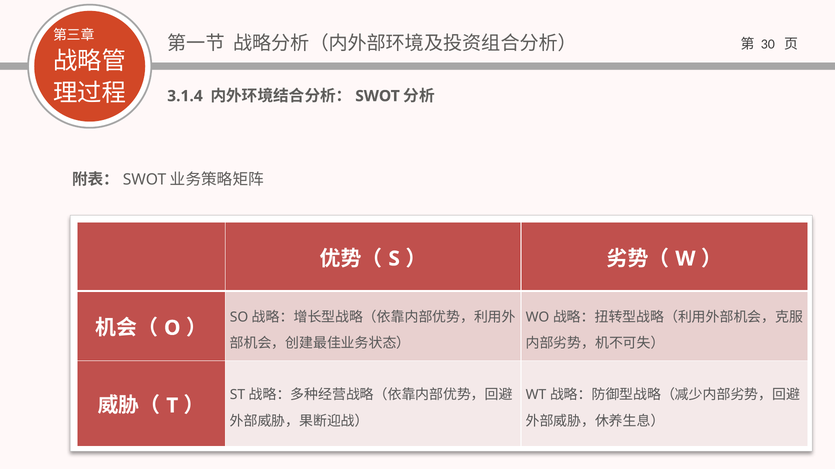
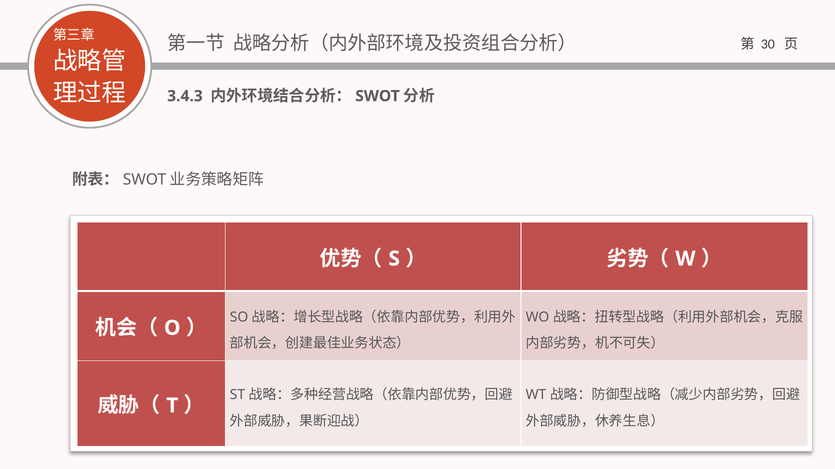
3.1.4: 3.1.4 -> 3.4.3
